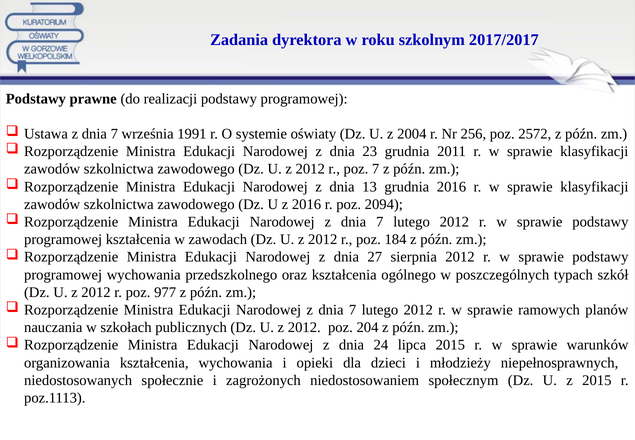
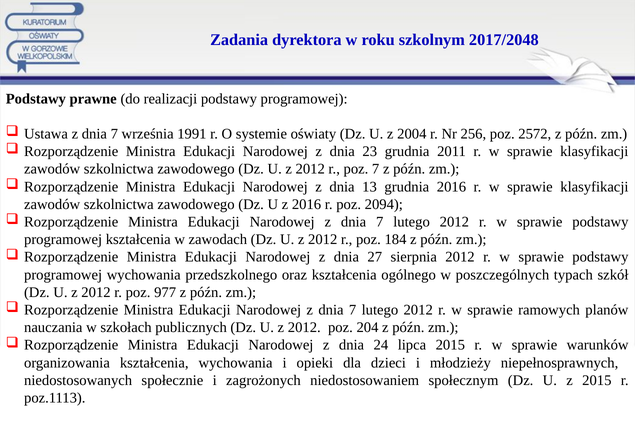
2017/2017: 2017/2017 -> 2017/2048
